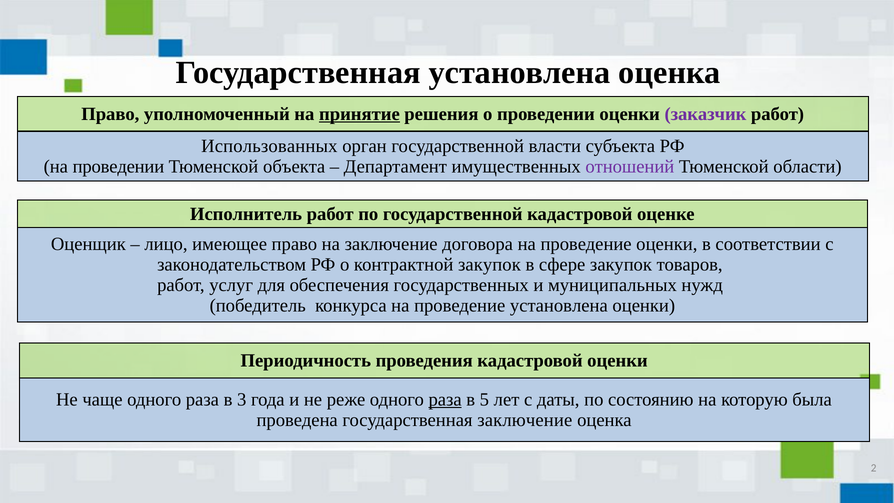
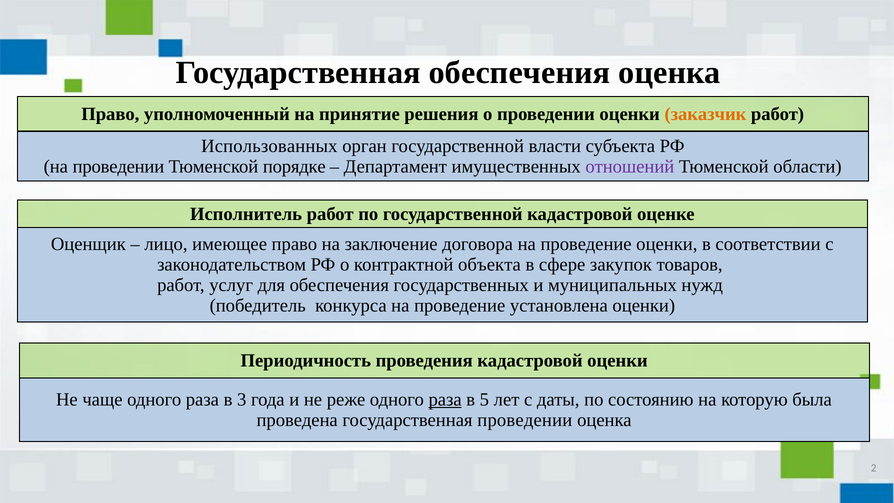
Государственная установлена: установлена -> обеспечения
принятие underline: present -> none
заказчик colour: purple -> orange
объекта: объекта -> порядке
контрактной закупок: закупок -> объекта
государственная заключение: заключение -> проведении
